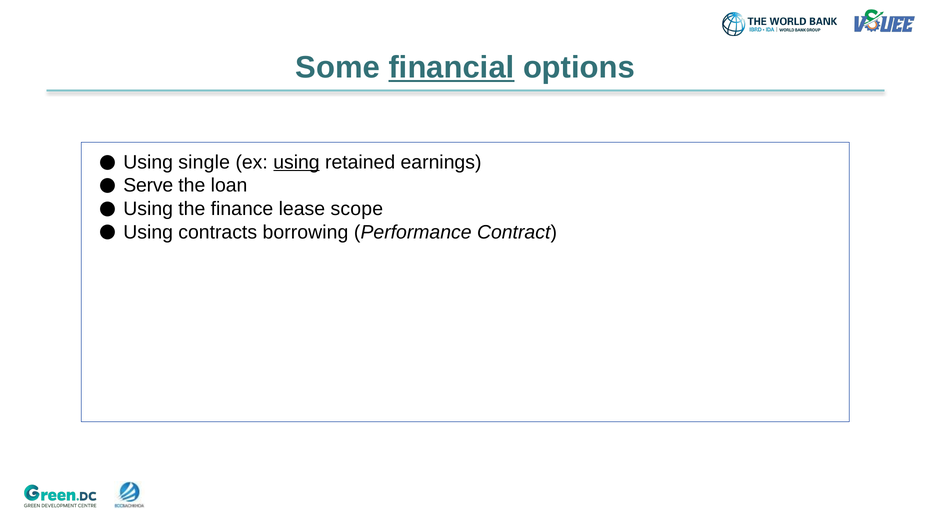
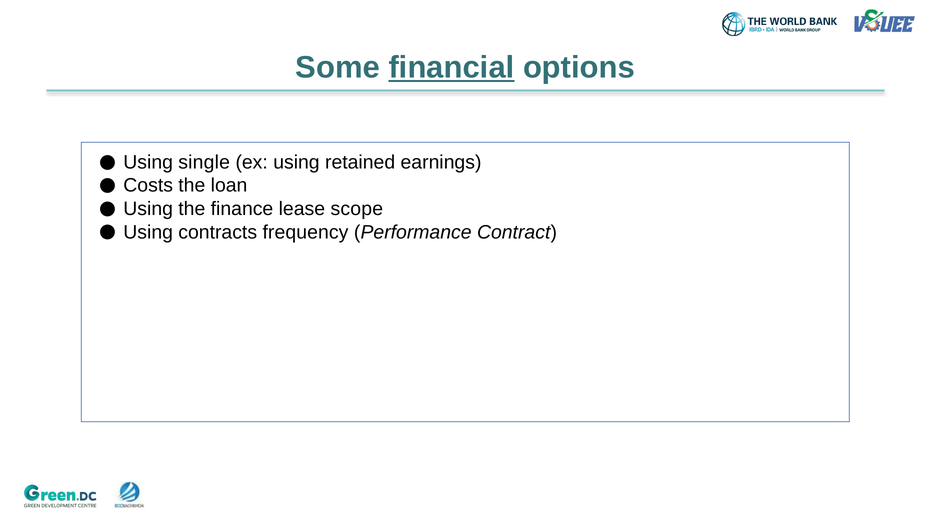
using at (296, 162) underline: present -> none
Serve: Serve -> Costs
borrowing: borrowing -> frequency
